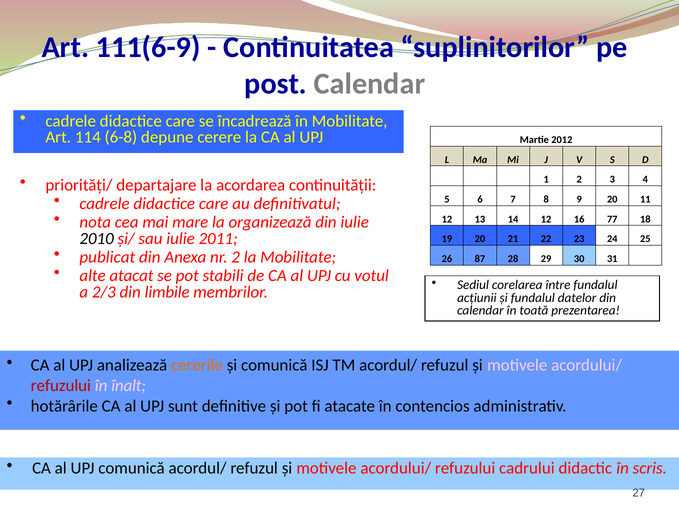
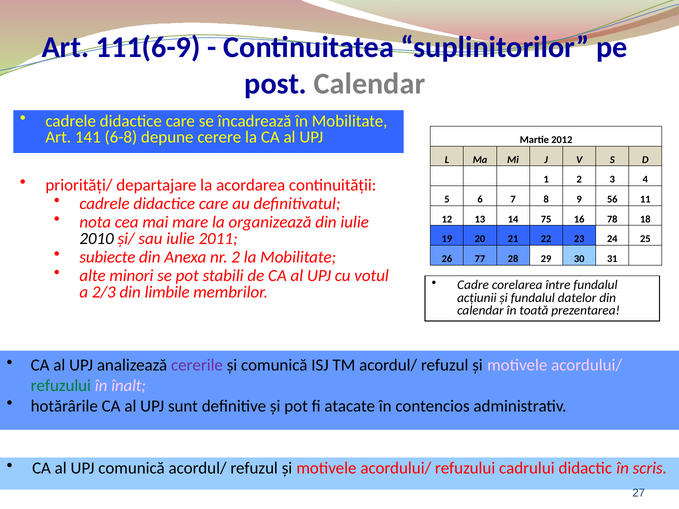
114: 114 -> 141
9 20: 20 -> 56
14 12: 12 -> 75
77: 77 -> 78
publicat: publicat -> subiecte
87: 87 -> 77
atacat: atacat -> minori
Sediul: Sediul -> Cadre
cererile colour: orange -> purple
refuzului at (61, 386) colour: red -> green
